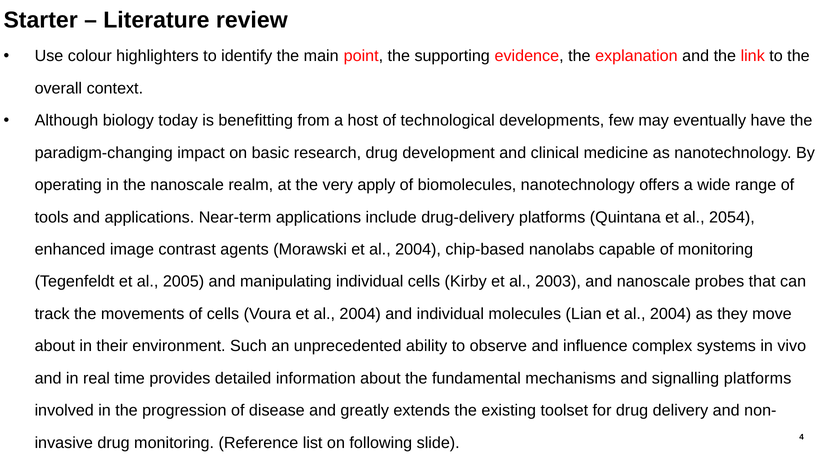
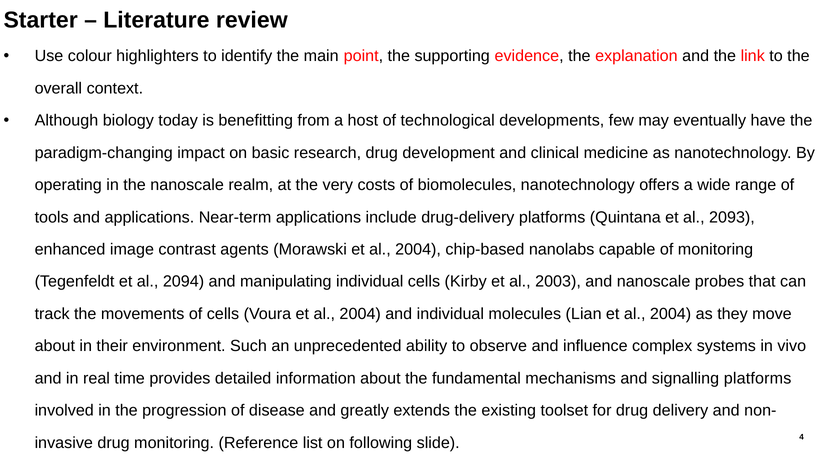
apply: apply -> costs
2054: 2054 -> 2093
2005: 2005 -> 2094
